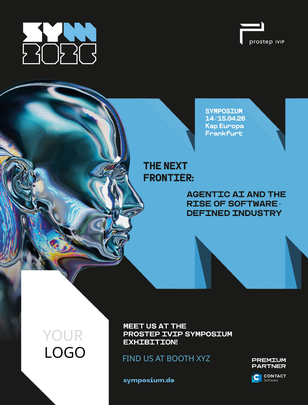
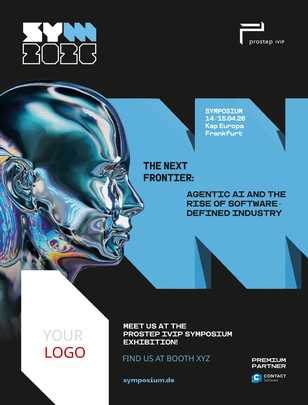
LOGO colour: black -> red
